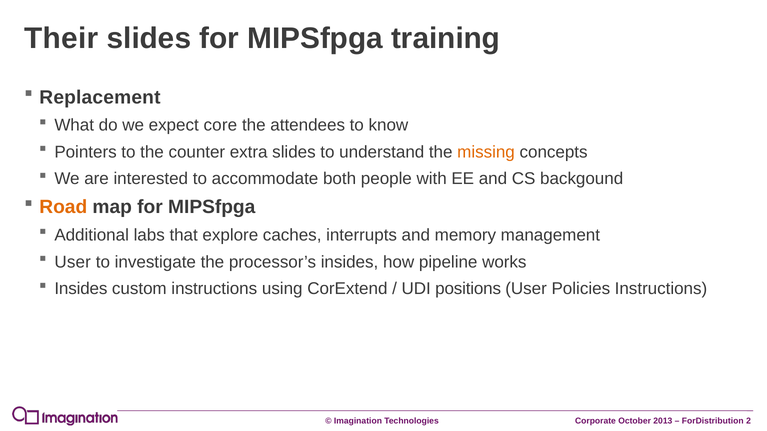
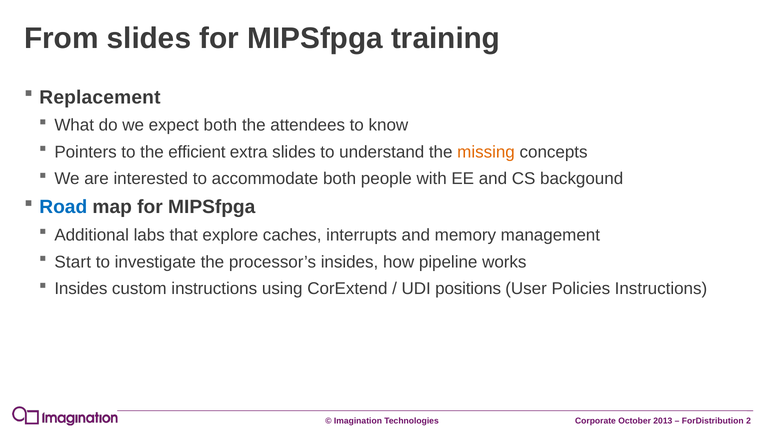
Their: Their -> From
expect core: core -> both
counter: counter -> efficient
Road colour: orange -> blue
User at (73, 262): User -> Start
